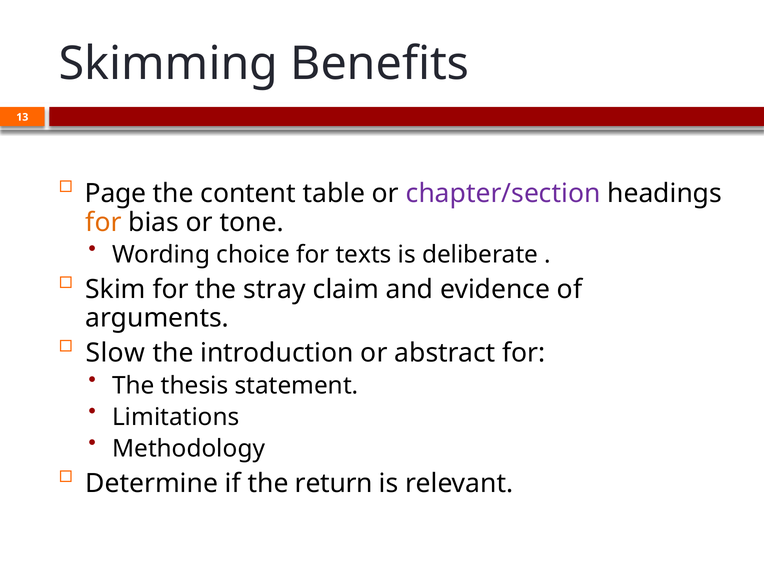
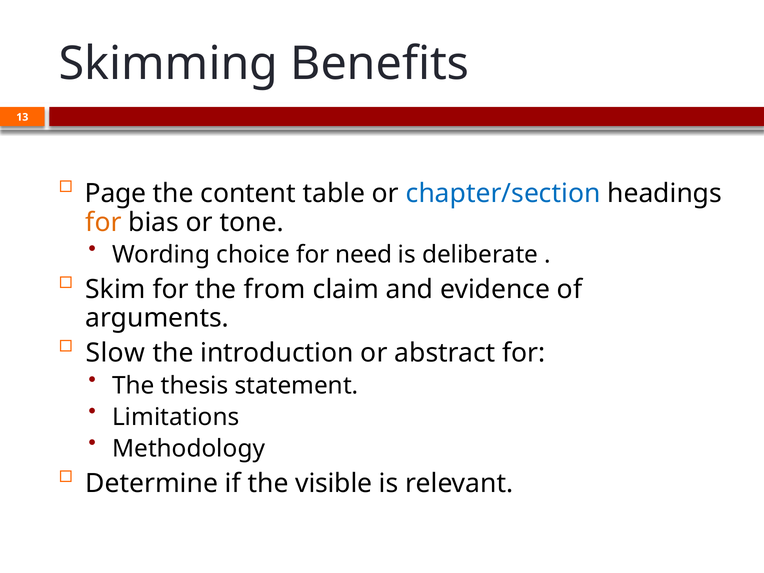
chapter/section colour: purple -> blue
texts: texts -> need
stray: stray -> from
return: return -> visible
